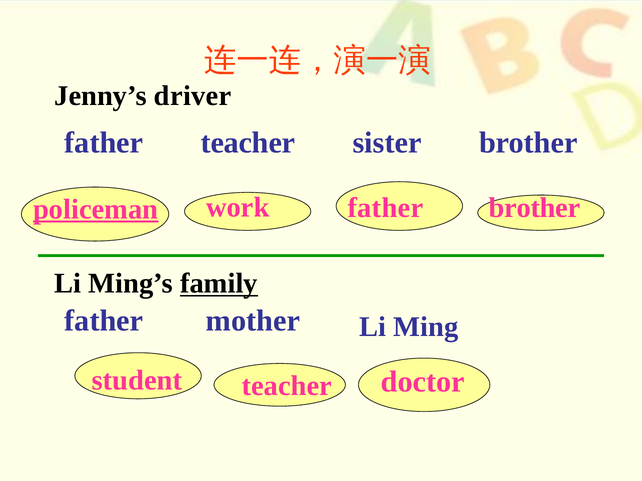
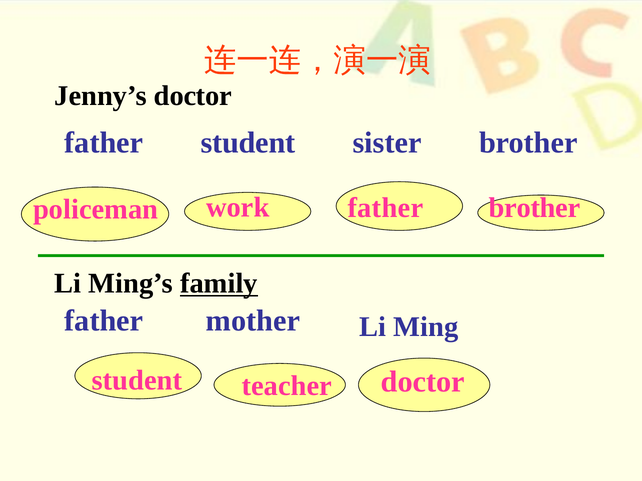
Jenny’s driver: driver -> doctor
teacher at (248, 143): teacher -> student
policeman underline: present -> none
